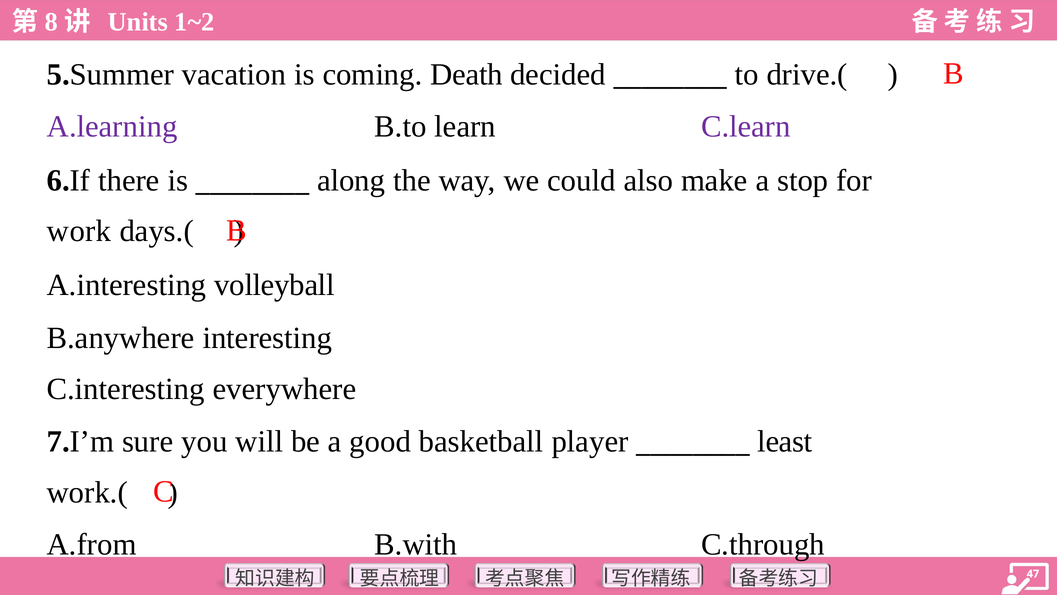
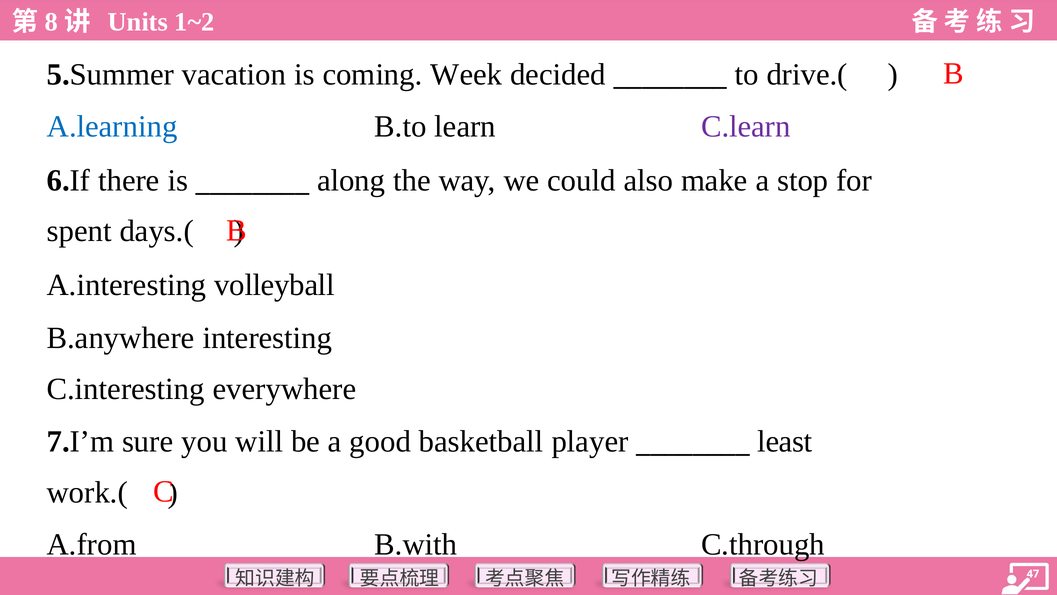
Death: Death -> Week
A.learning colour: purple -> blue
work: work -> spent
